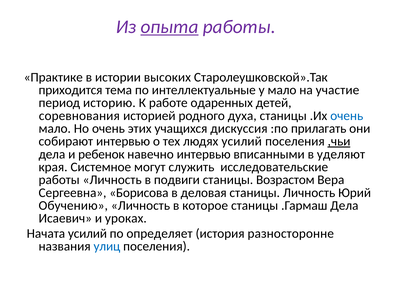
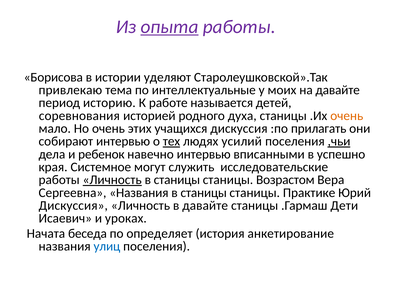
Практике: Практике -> Борисова
высоких: высоких -> уделяют
приходится: приходится -> привлекаю
у мало: мало -> моих
на участие: участие -> давайте
одаренных: одаренных -> называется
очень at (347, 116) colour: blue -> orange
тех underline: none -> present
уделяют: уделяют -> успешно
Личность at (112, 180) underline: none -> present
подвиги at (177, 180): подвиги -> станицы
Сергеевна Борисова: Борисова -> Названия
деловая at (204, 193): деловая -> станицы
станицы Личность: Личность -> Практике
Обучению at (73, 205): Обучению -> Дискуссия
в которое: которое -> давайте
.Гармаш Дела: Дела -> Дети
Начата усилий: усилий -> беседа
разносторонне: разносторонне -> анкетирование
